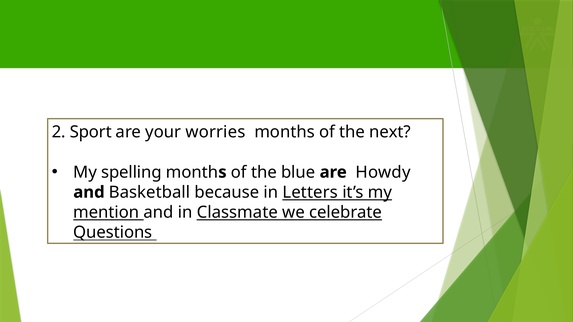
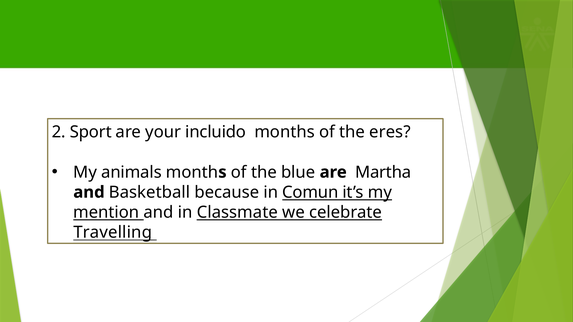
worries: worries -> incluido
next: next -> eres
spelling: spelling -> animals
Howdy: Howdy -> Martha
Letters: Letters -> Comun
Questions: Questions -> Travelling
